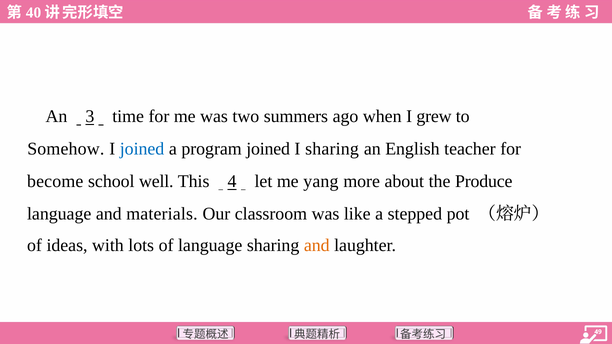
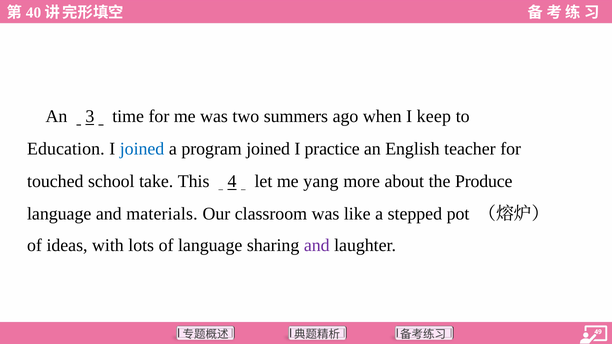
grew: grew -> keep
Somehow: Somehow -> Education
I sharing: sharing -> practice
become: become -> touched
well: well -> take
and at (317, 245) colour: orange -> purple
